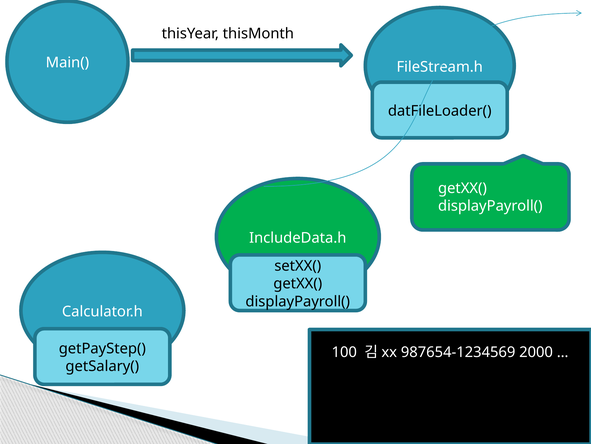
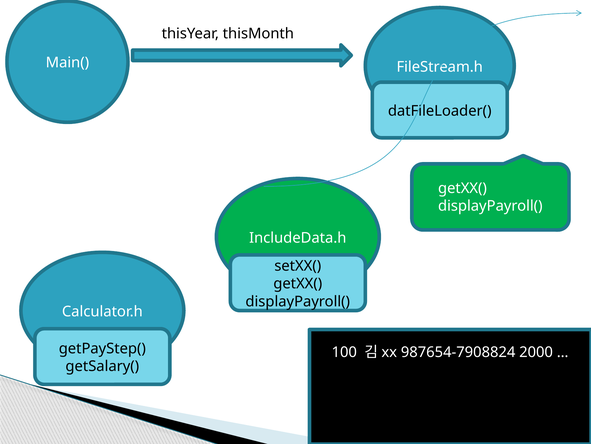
987654-1234569: 987654-1234569 -> 987654-7908824
